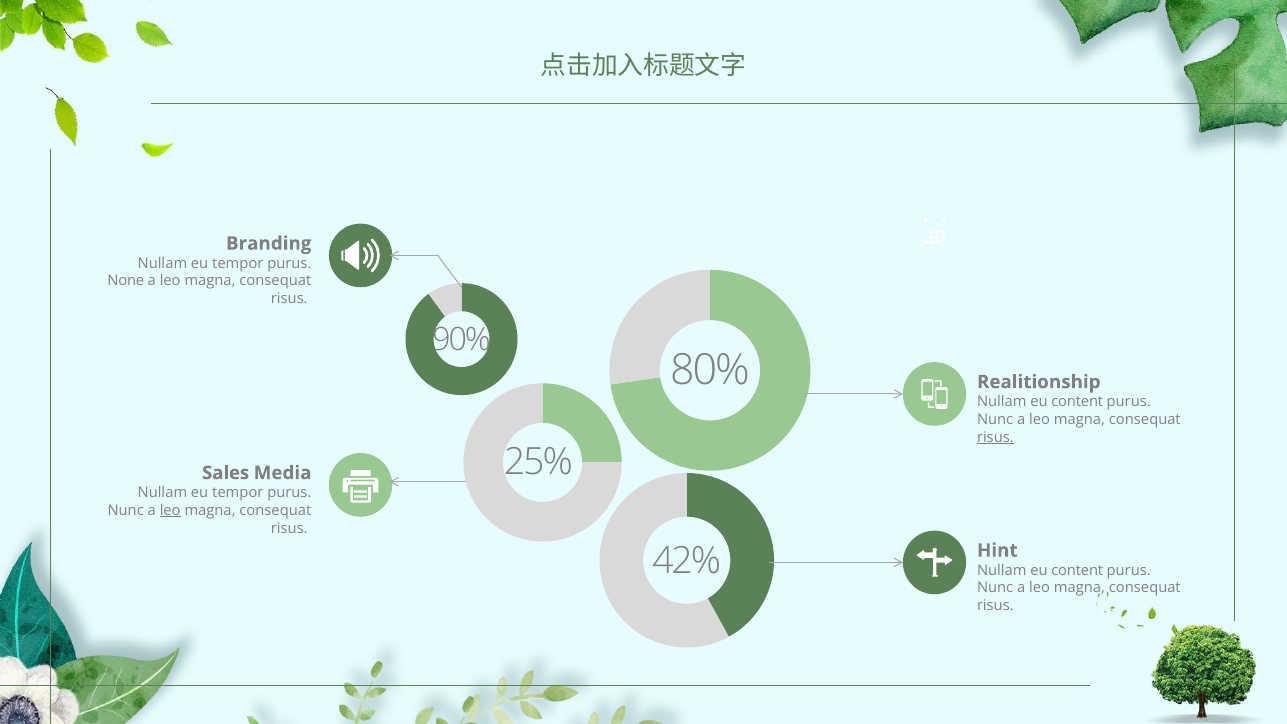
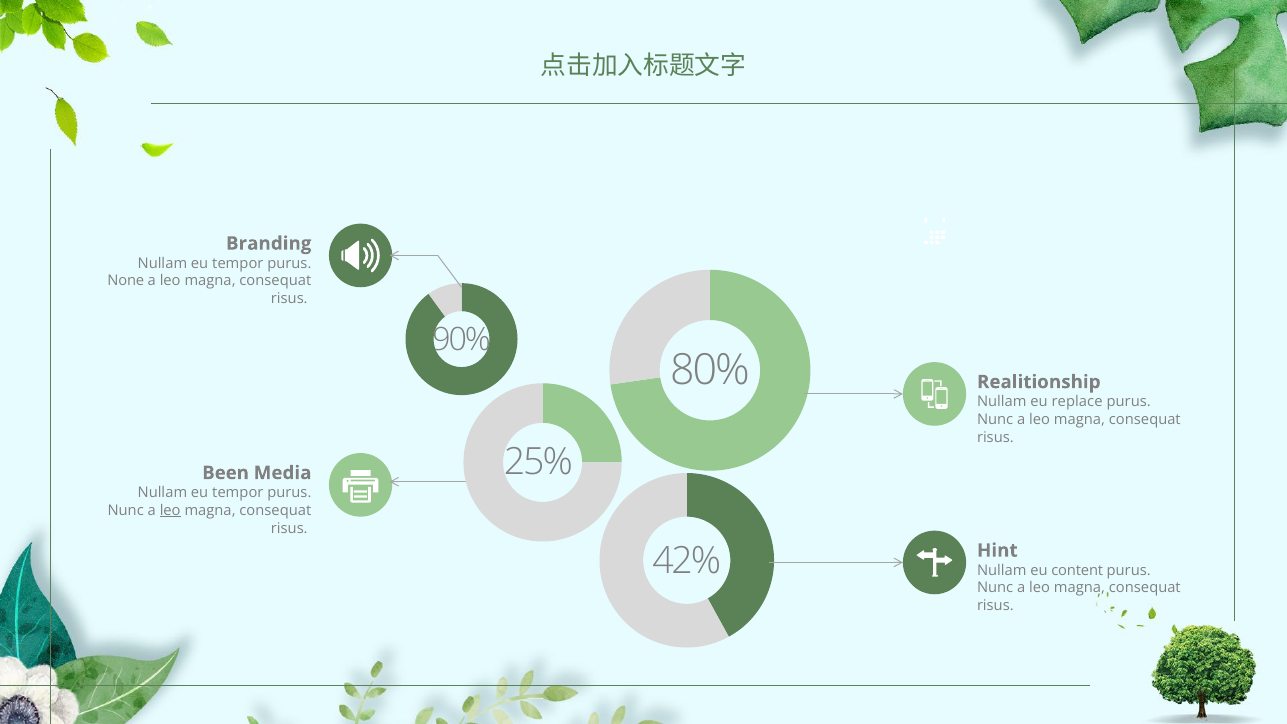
content at (1077, 402): content -> replace
risus at (995, 437) underline: present -> none
Sales: Sales -> Been
